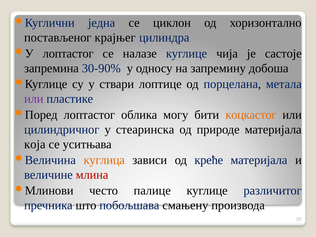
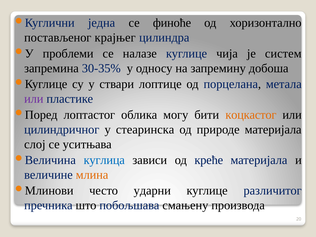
циклон: циклон -> финоће
лоптастог at (68, 53): лоптастог -> проблеми
састоје: састоје -> систем
30-90%: 30-90% -> 30-35%
која: која -> слој
куглица colour: orange -> blue
млина colour: red -> orange
палице: палице -> ударни
